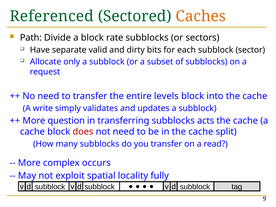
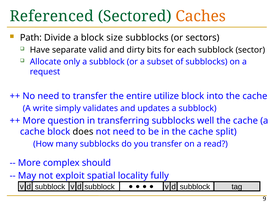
rate: rate -> size
levels: levels -> utilize
acts: acts -> well
does colour: red -> black
occurs: occurs -> should
